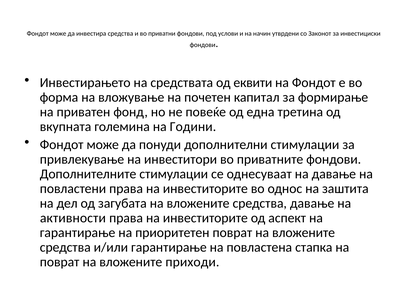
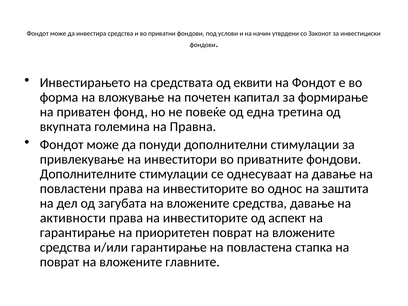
Години: Години -> Правна
приходи: приходи -> главните
